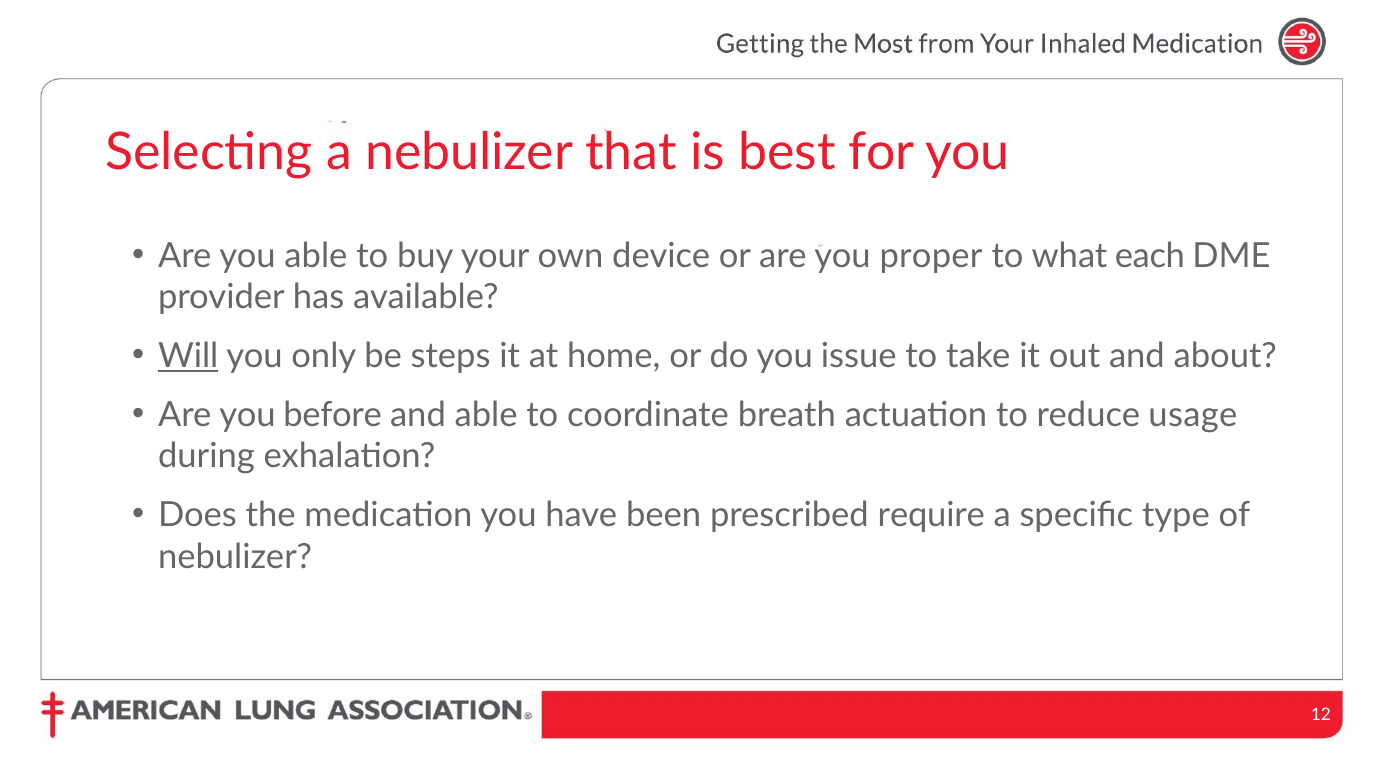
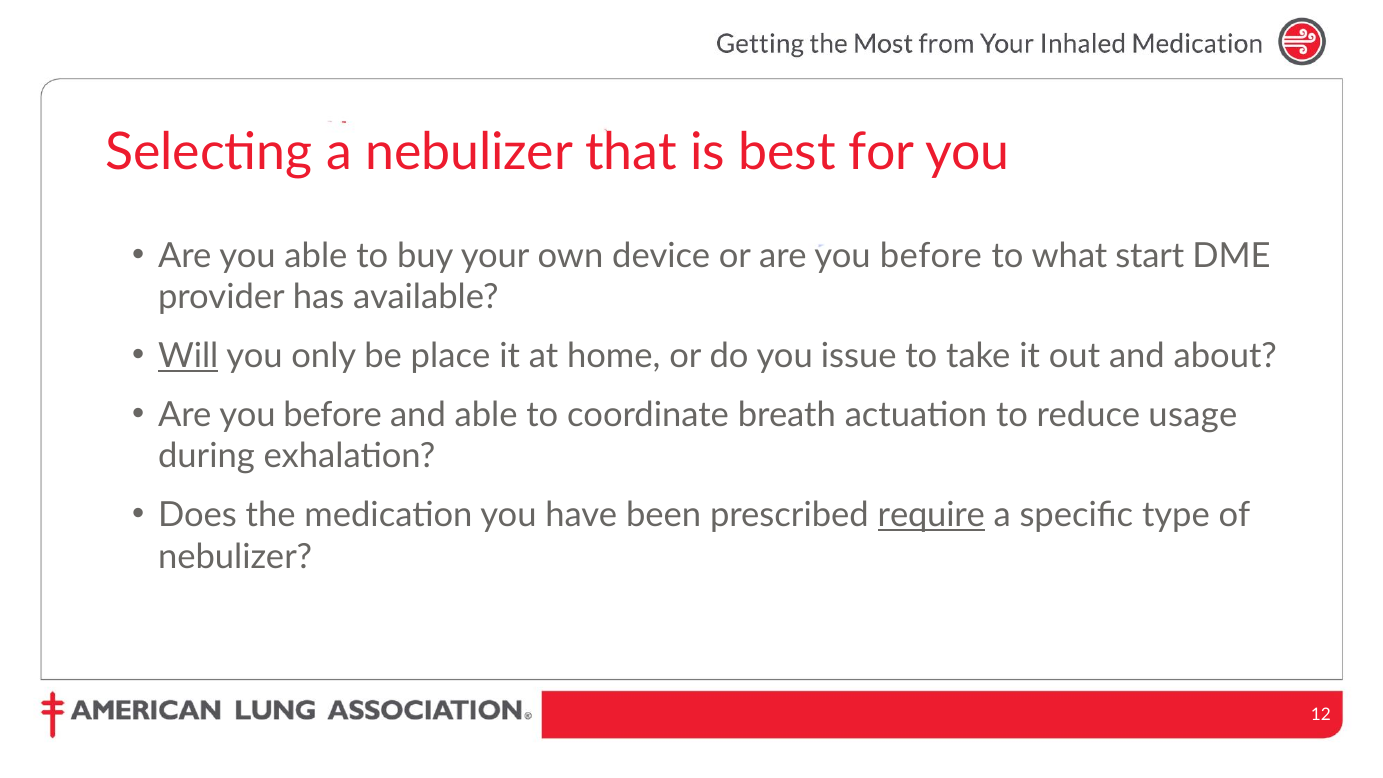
or are you proper: proper -> before
each: each -> start
steps: steps -> place
require underline: none -> present
